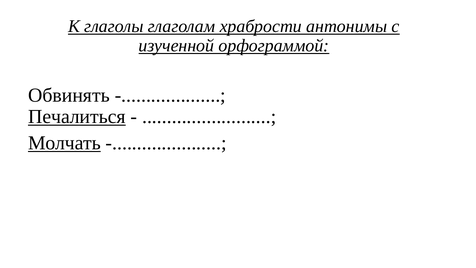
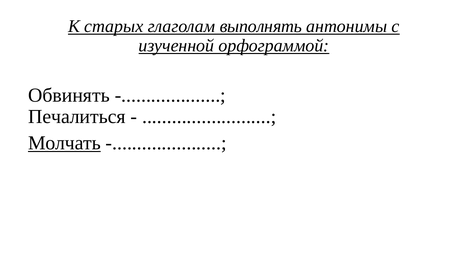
глаголы: глаголы -> старых
храбрости: храбрости -> выполнять
Печалиться underline: present -> none
